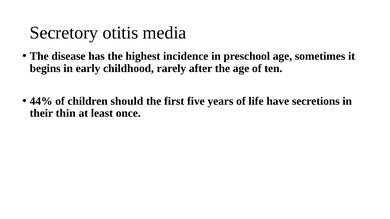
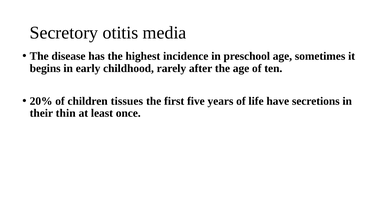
44%: 44% -> 20%
should: should -> tissues
